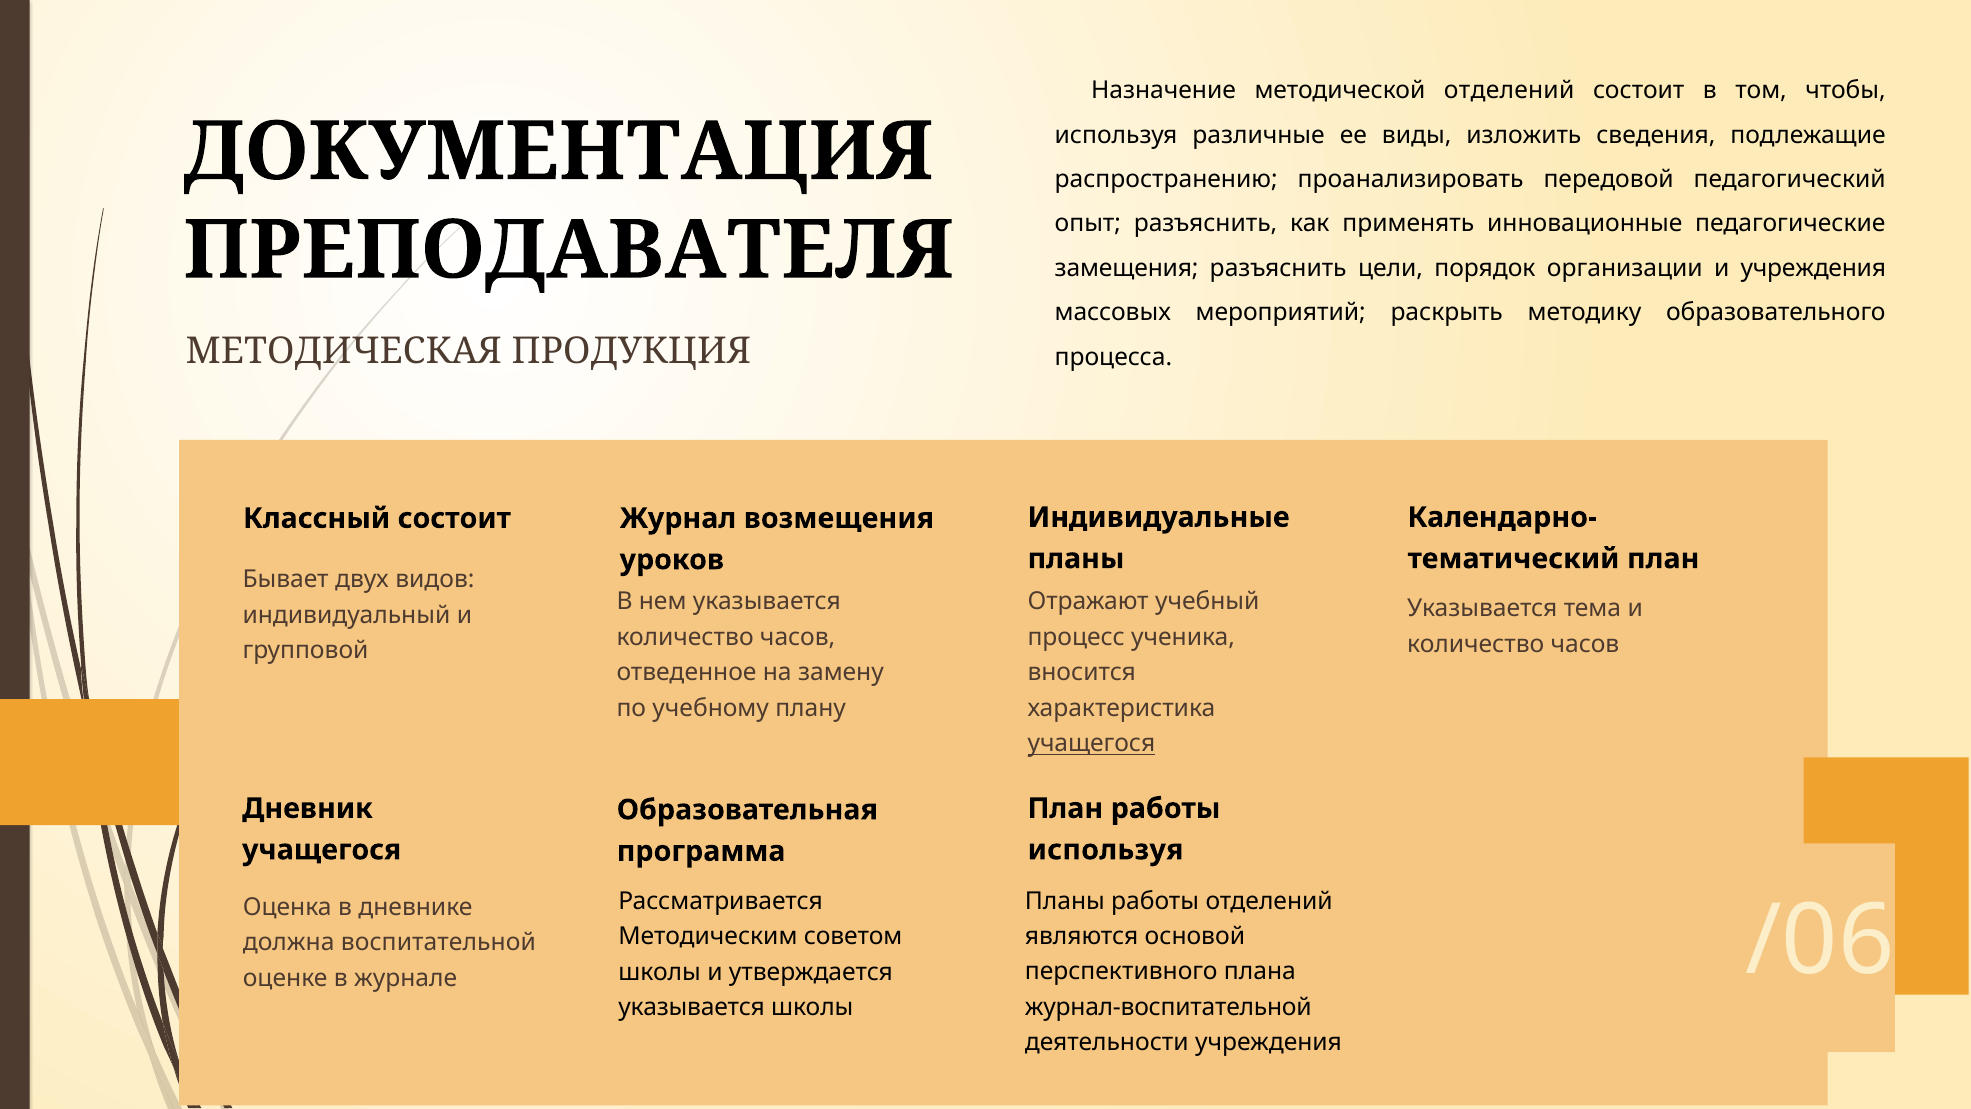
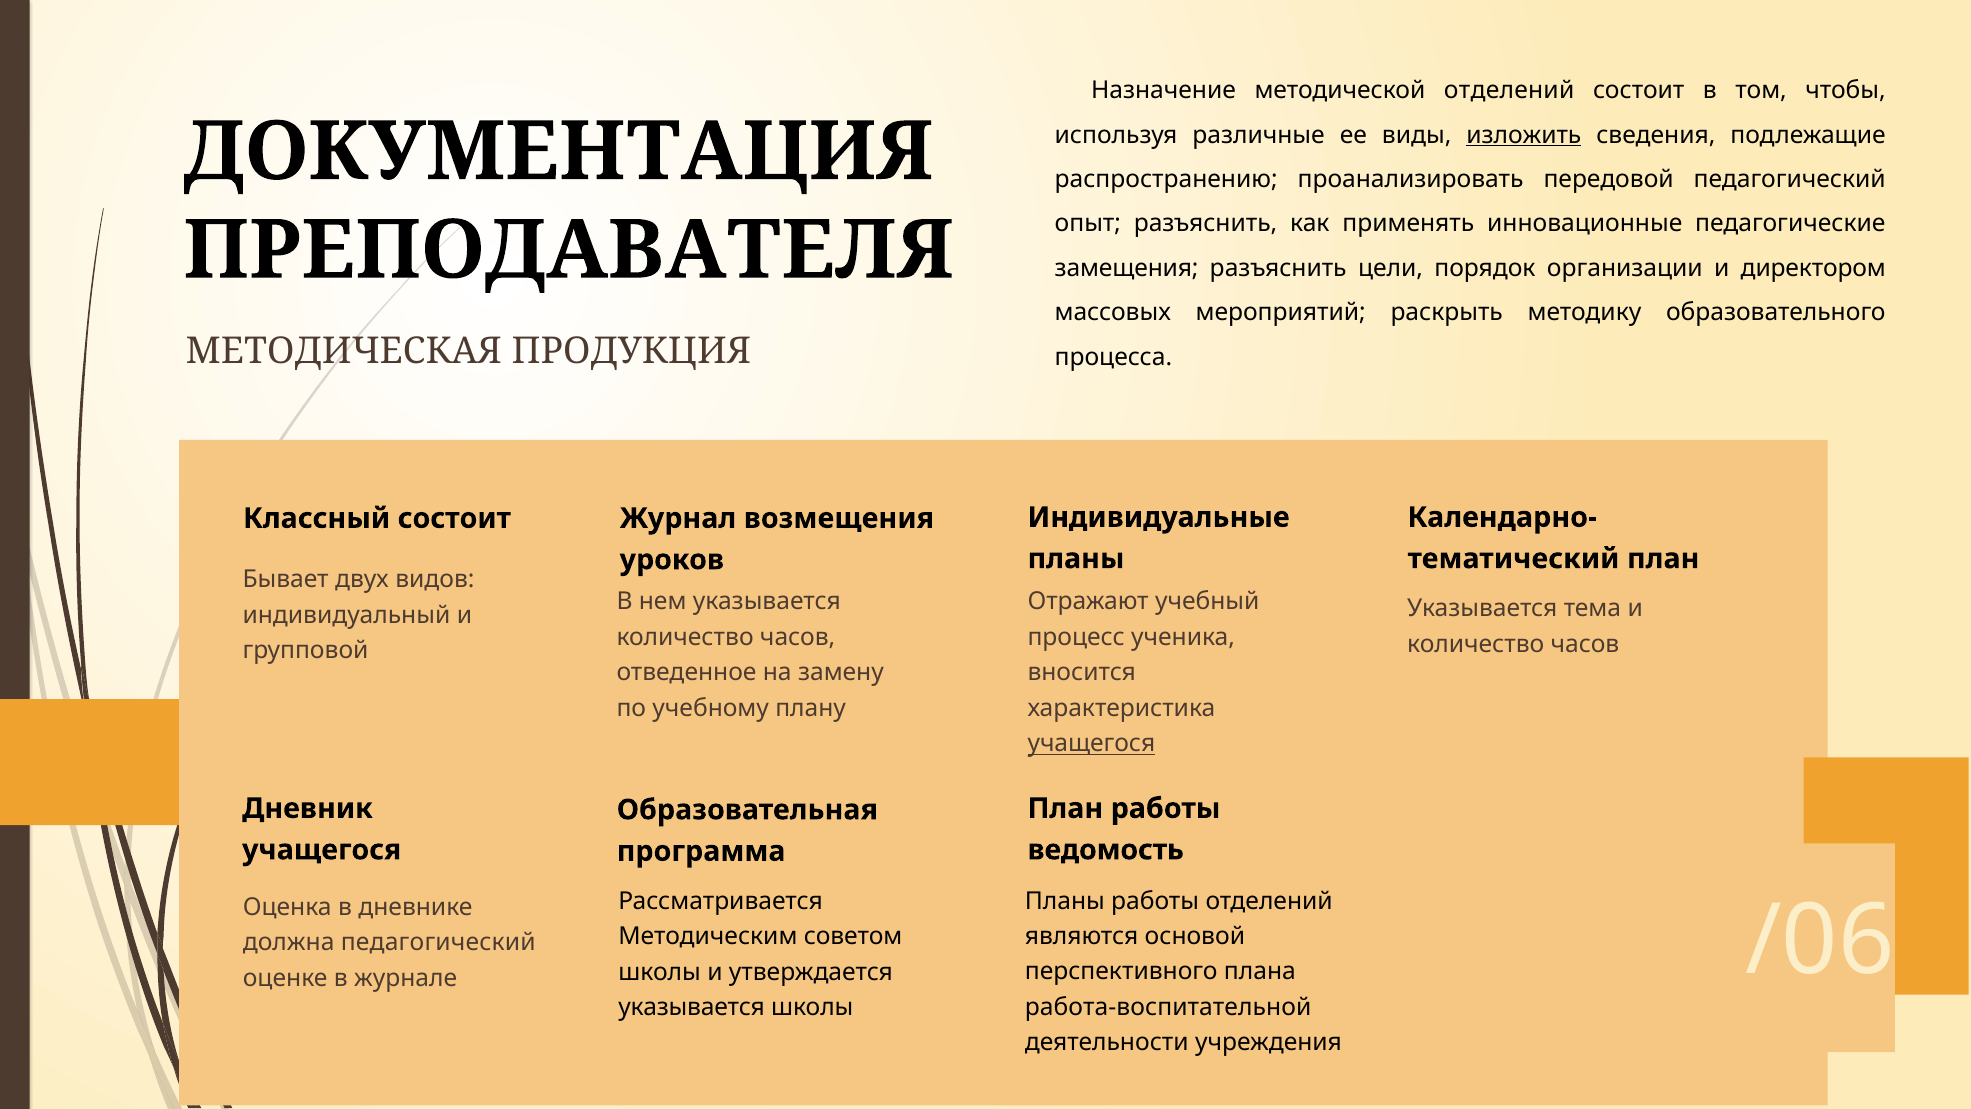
изложить underline: none -> present
и учреждения: учреждения -> директором
используя at (1105, 850): используя -> ведомость
должна воспитательной: воспитательной -> педагогический
журнал-воспитательной: журнал-воспитательной -> работа-воспитательной
